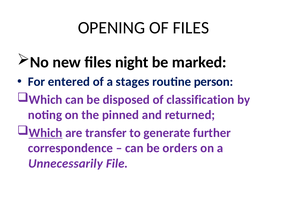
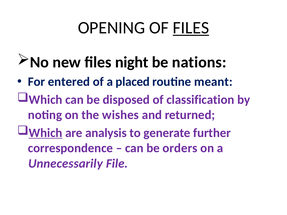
FILES at (191, 28) underline: none -> present
marked: marked -> nations
stages: stages -> placed
person: person -> meant
pinned: pinned -> wishes
transfer: transfer -> analysis
